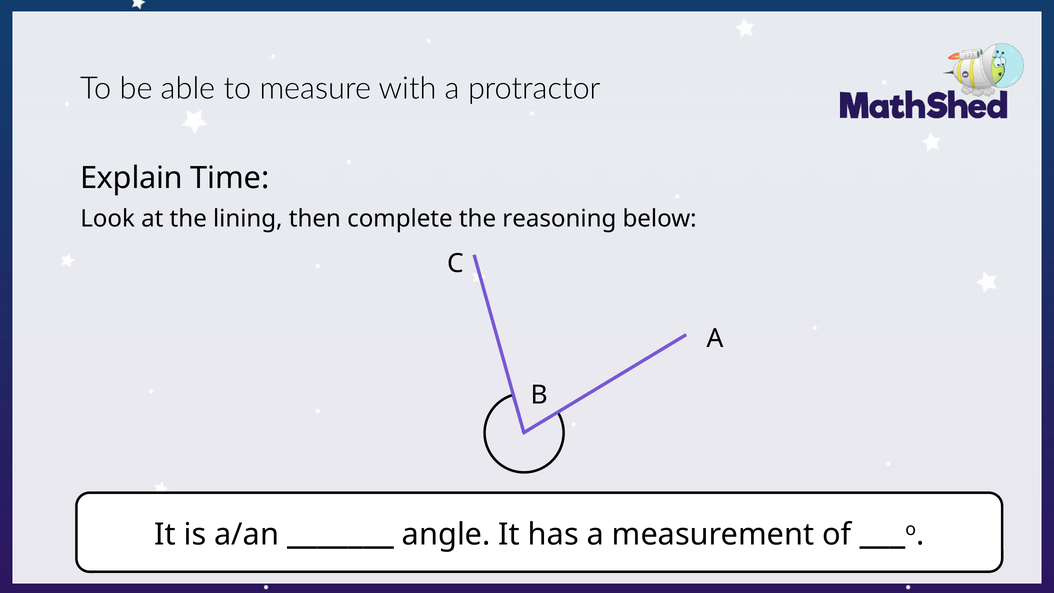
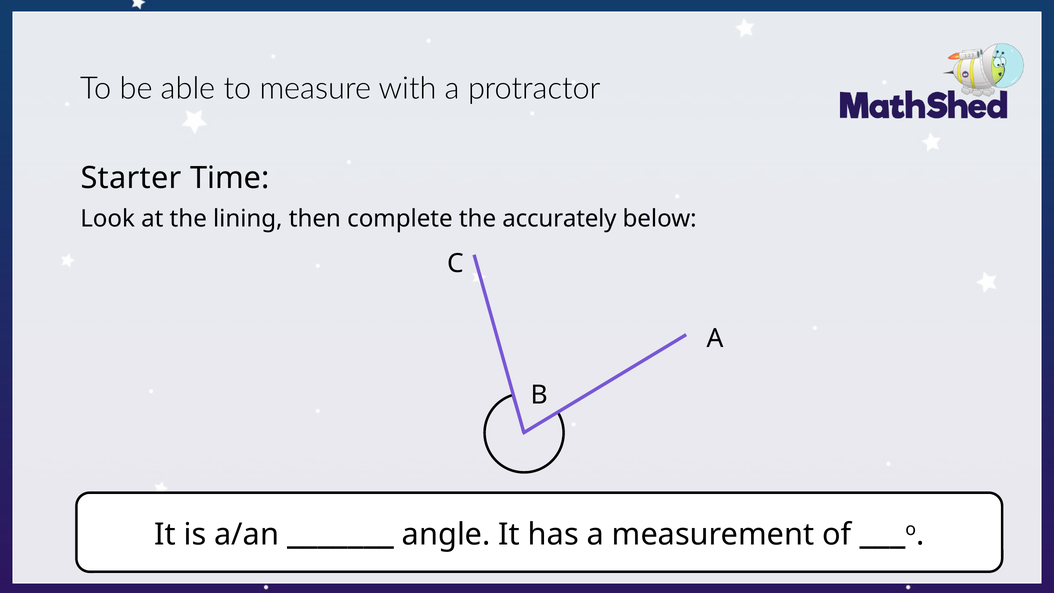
Explain: Explain -> Starter
reasoning: reasoning -> accurately
